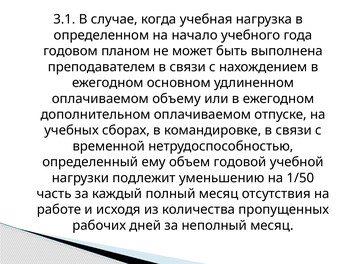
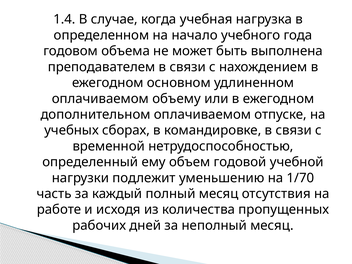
3.1: 3.1 -> 1.4
планом: планом -> объема
1/50: 1/50 -> 1/70
